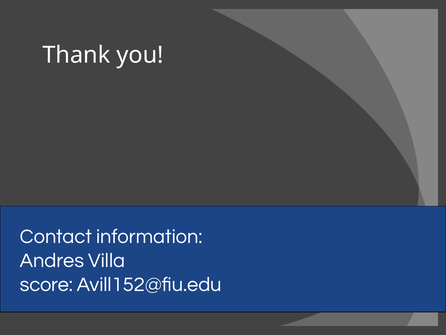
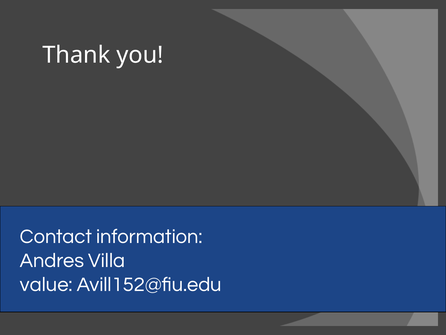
score: score -> value
